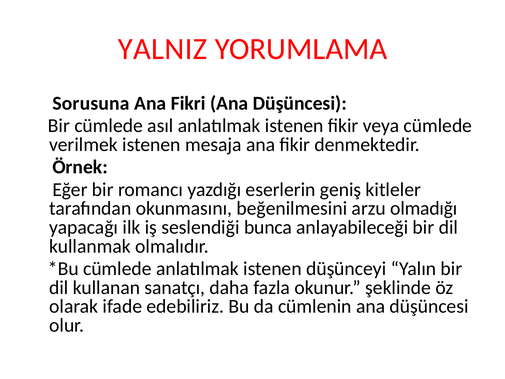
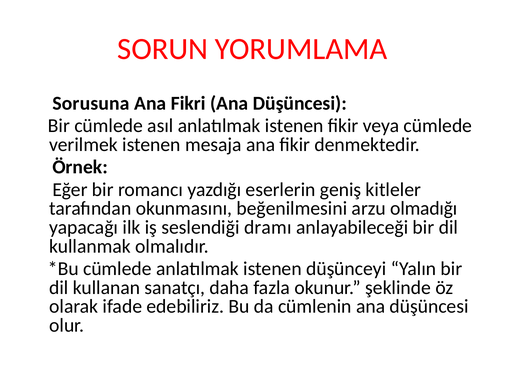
YALNIZ: YALNIZ -> SORUN
bunca: bunca -> dramı
